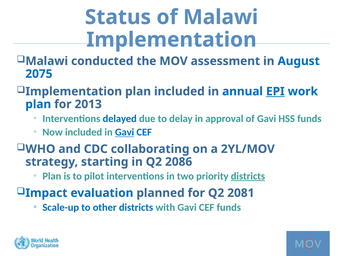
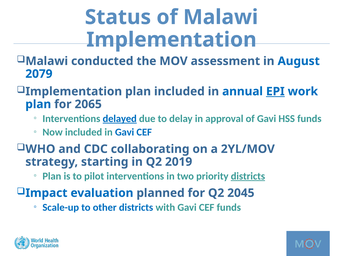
2075: 2075 -> 2079
2013: 2013 -> 2065
delayed underline: none -> present
Gavi at (125, 133) underline: present -> none
2086: 2086 -> 2019
2081: 2081 -> 2045
